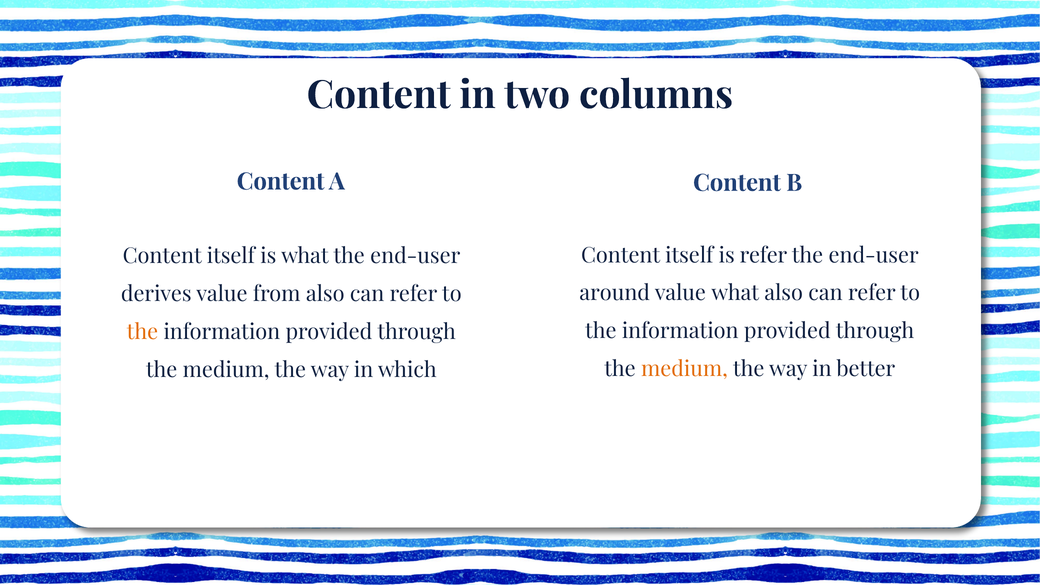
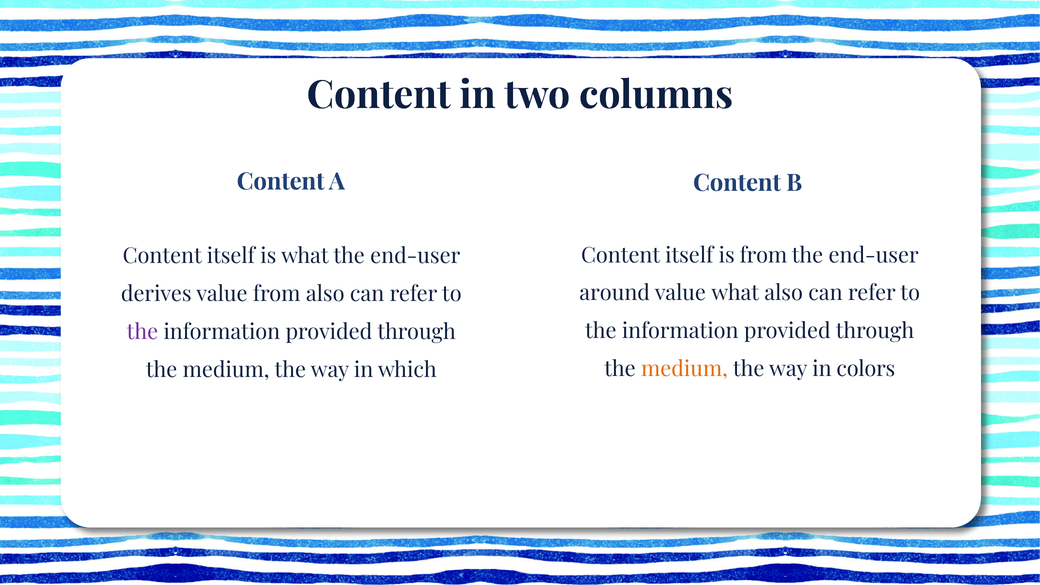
is refer: refer -> from
the at (142, 332) colour: orange -> purple
better: better -> colors
